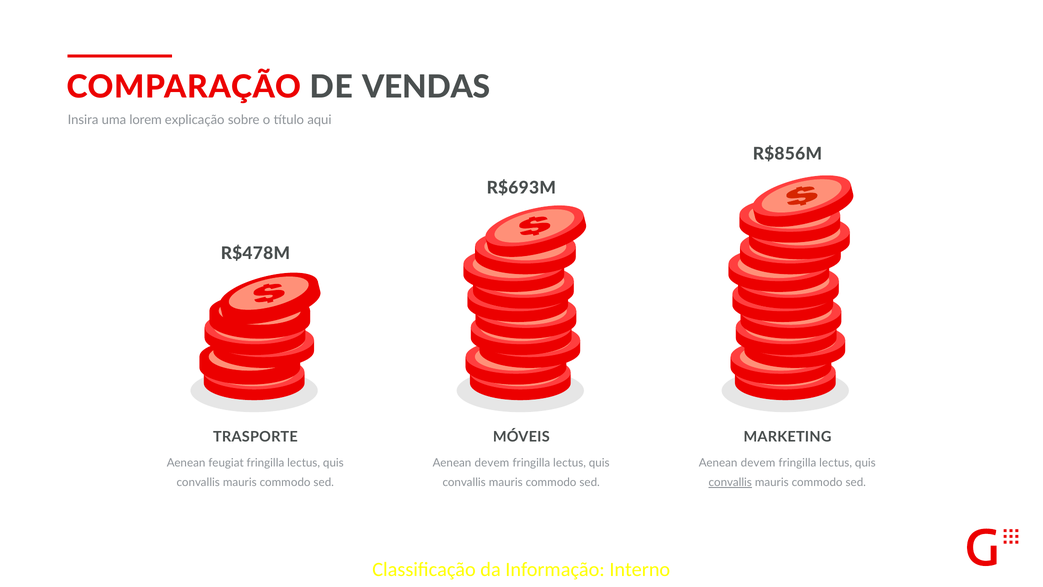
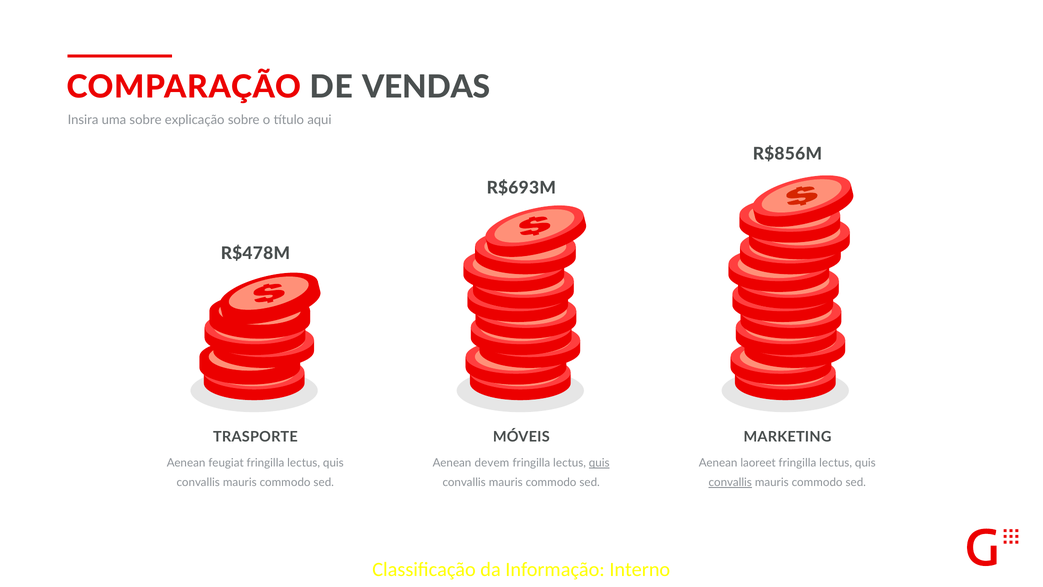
uma lorem: lorem -> sobre
quis at (599, 463) underline: none -> present
devem at (758, 463): devem -> laoreet
